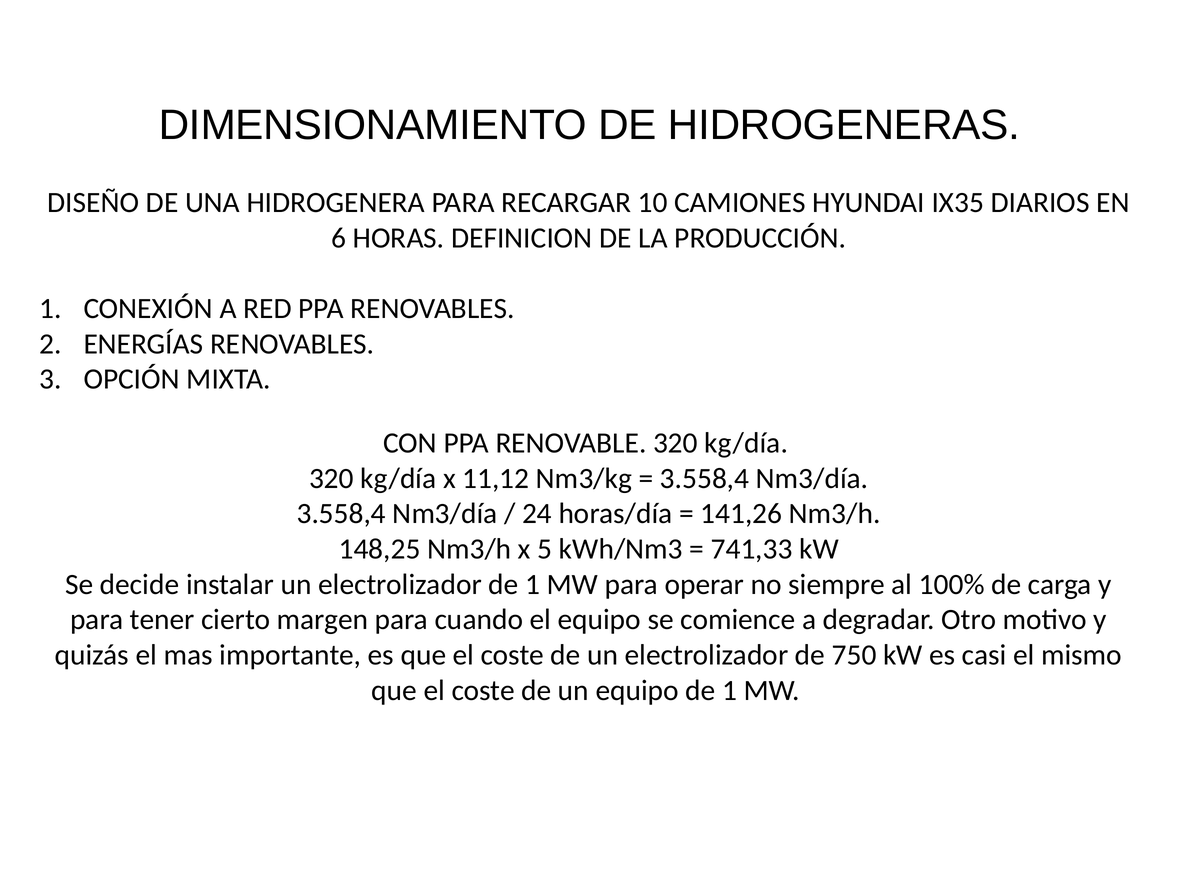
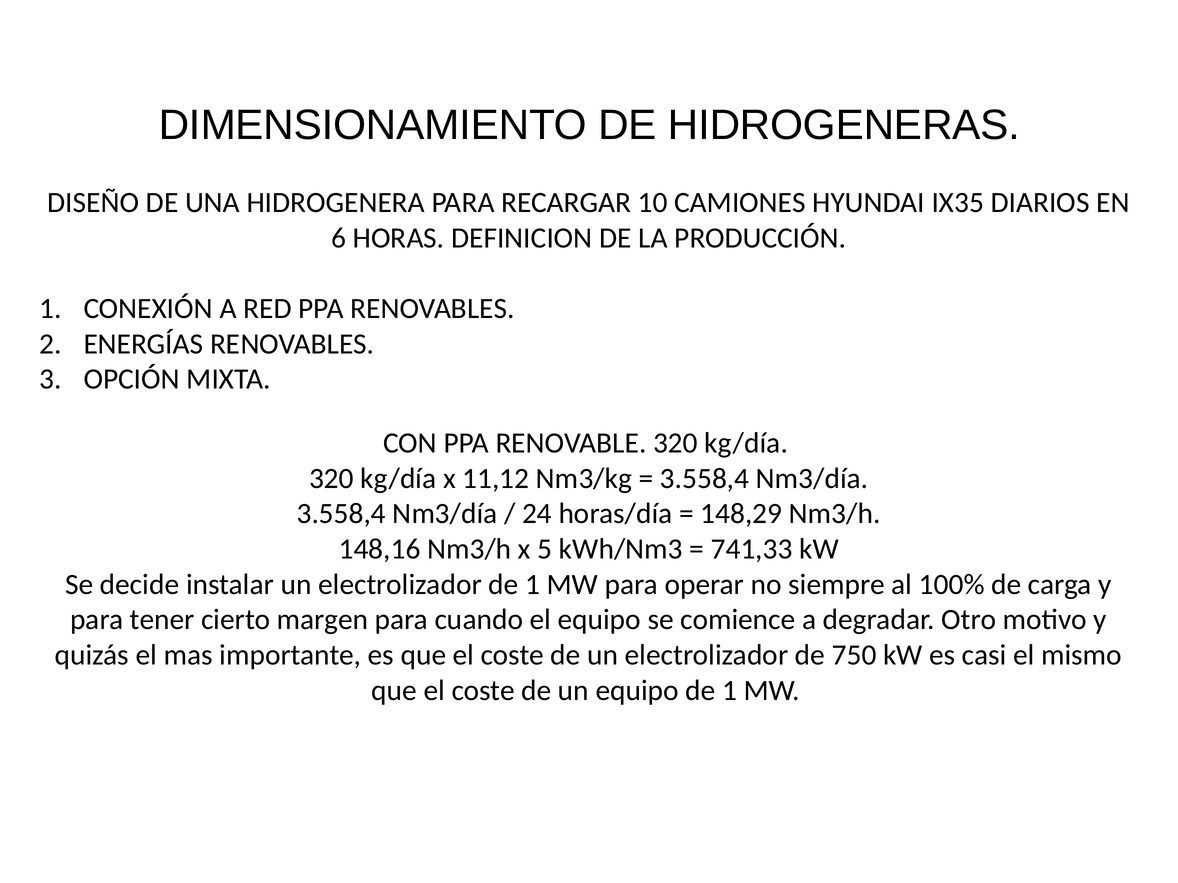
141,26: 141,26 -> 148,29
148,25: 148,25 -> 148,16
